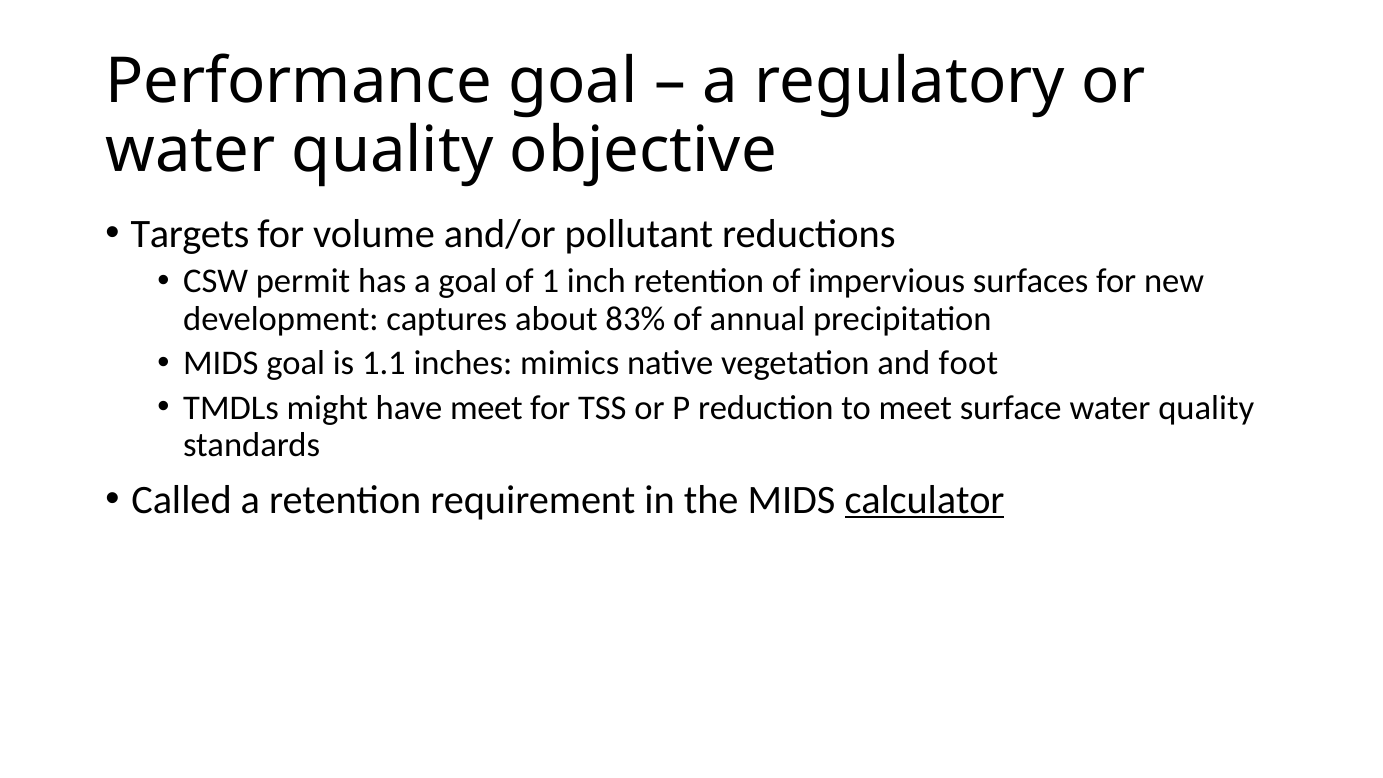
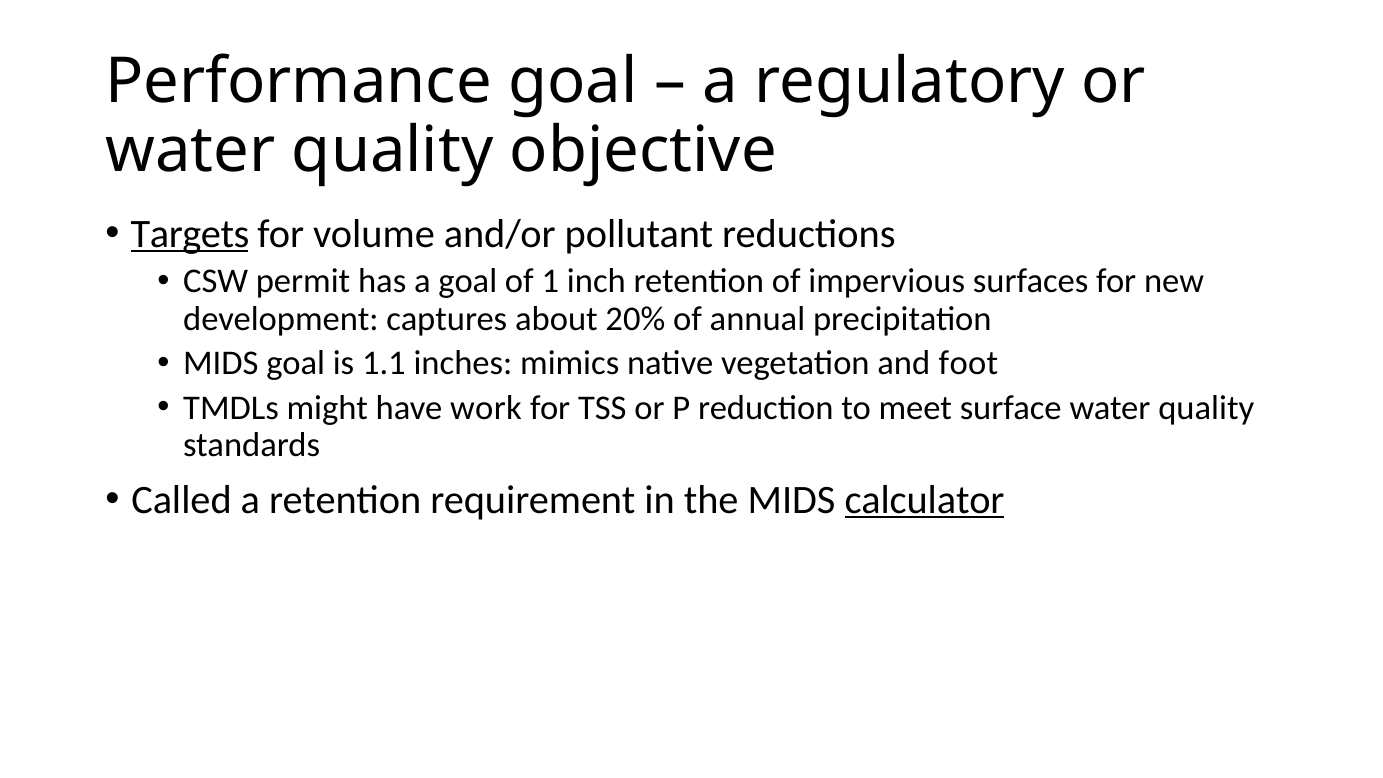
Targets underline: none -> present
83%: 83% -> 20%
have meet: meet -> work
